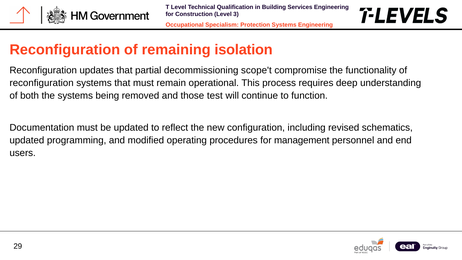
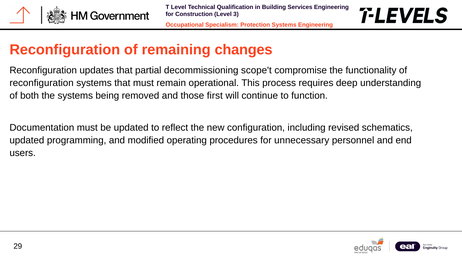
isolation: isolation -> changes
test: test -> first
management: management -> unnecessary
